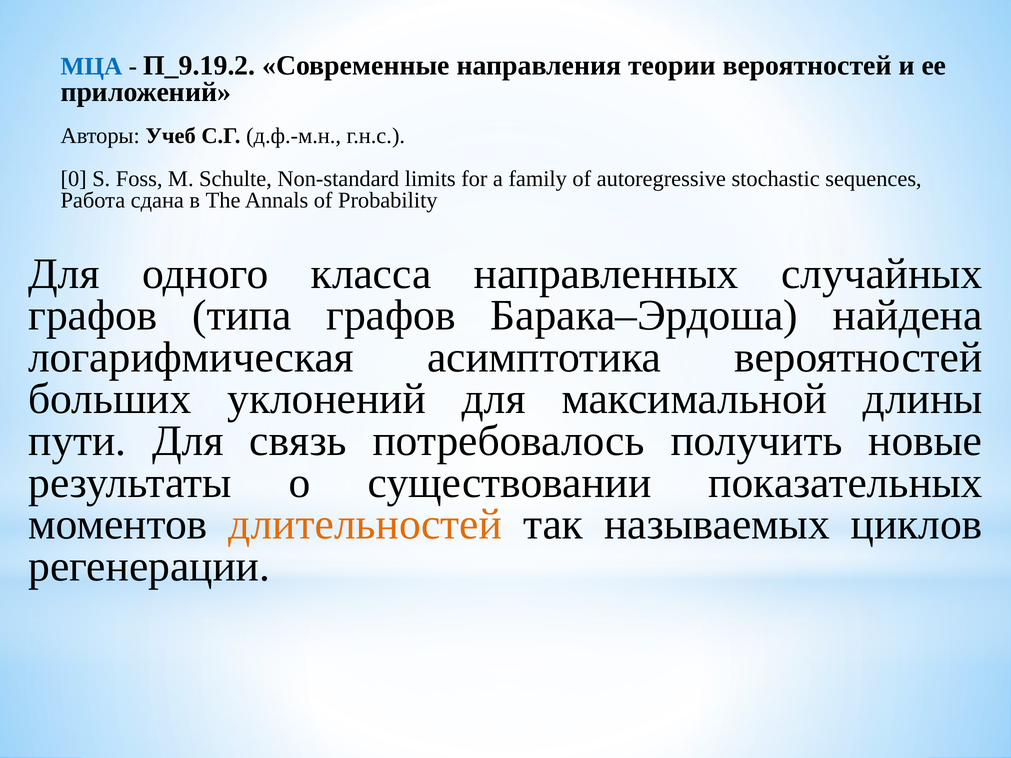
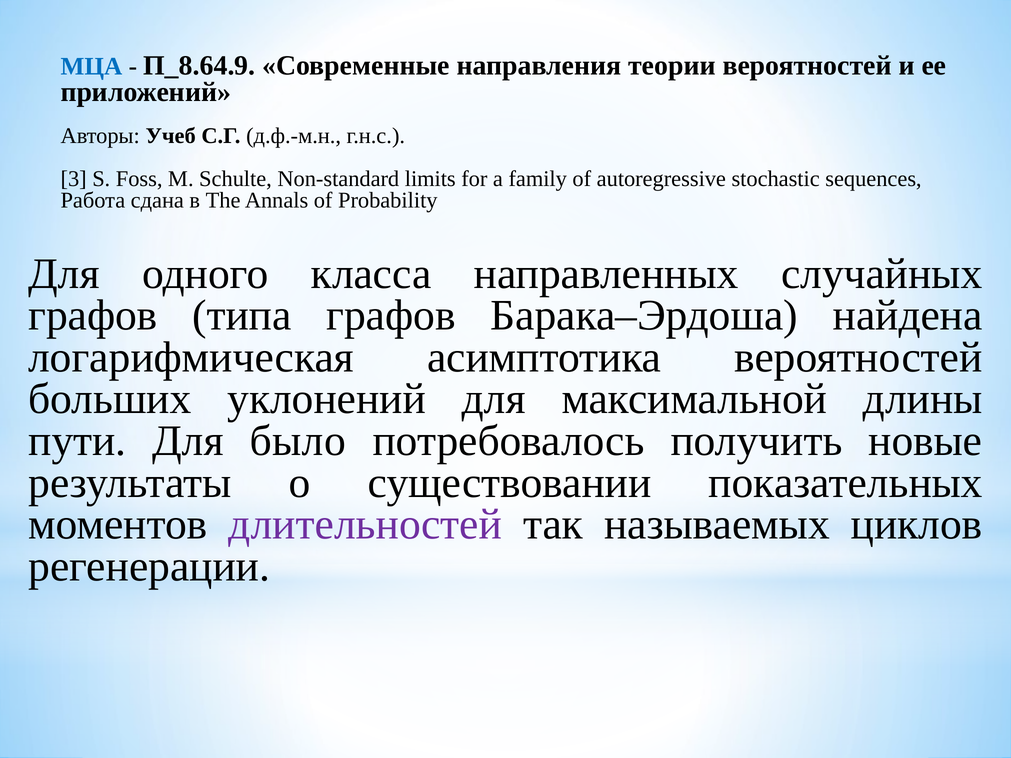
П_9.19.2: П_9.19.2 -> П_8.64.9
0: 0 -> 3
связь: связь -> было
длительностей colour: orange -> purple
